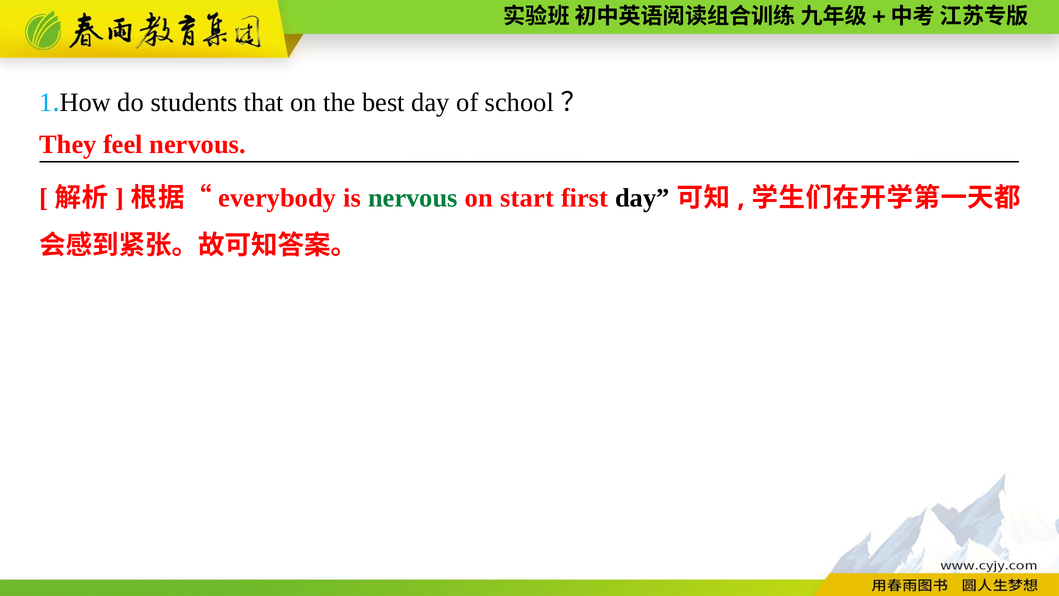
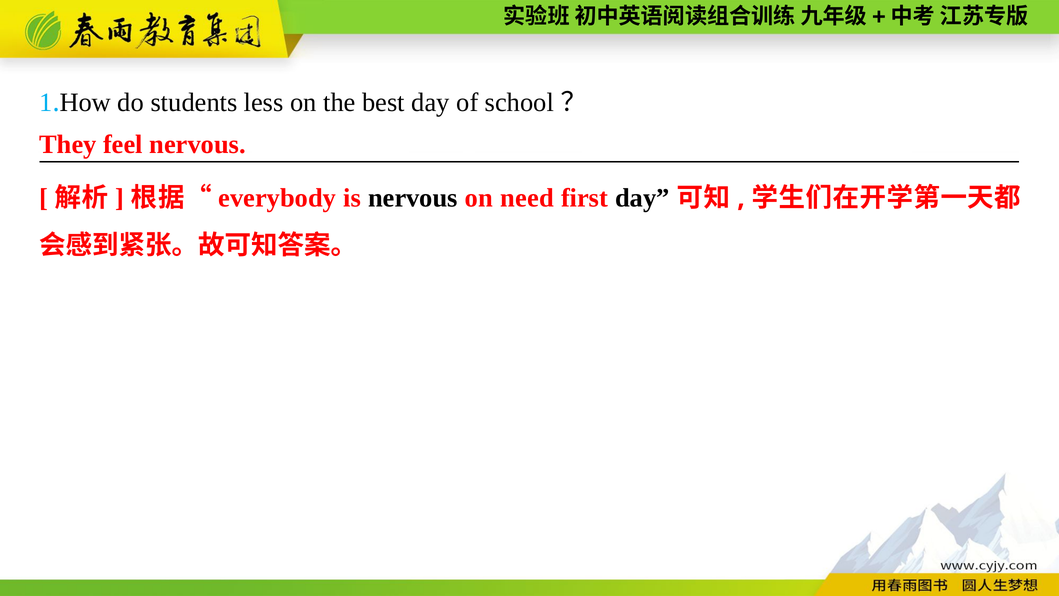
that: that -> less
nervous at (413, 198) colour: green -> black
start: start -> need
